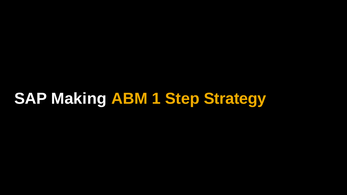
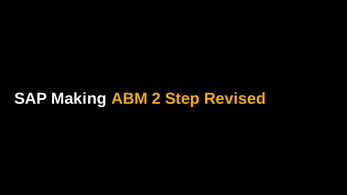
1: 1 -> 2
Strategy: Strategy -> Revised
